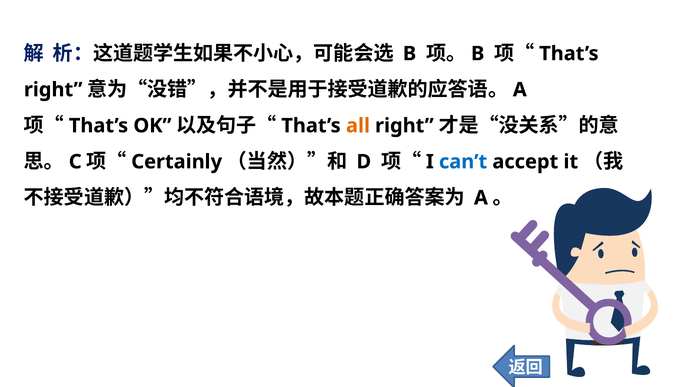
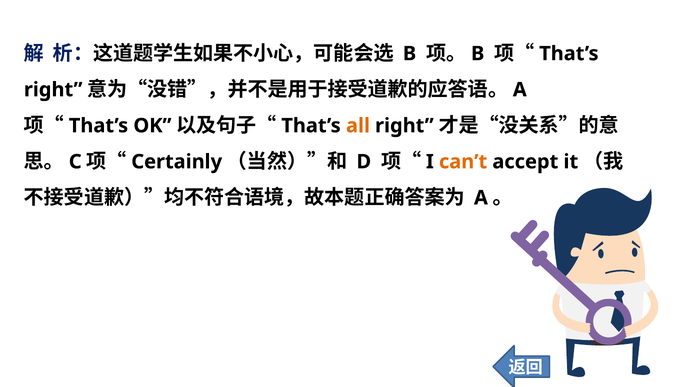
can’t colour: blue -> orange
